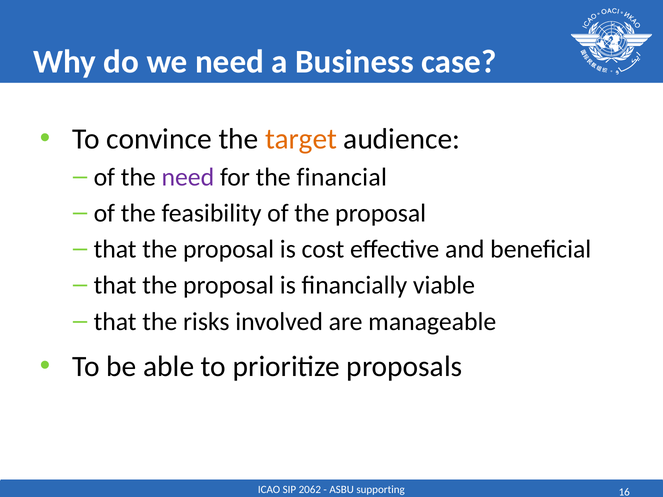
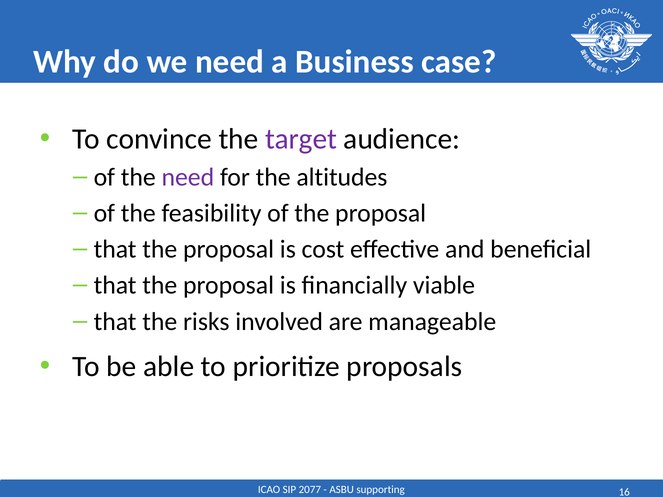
target colour: orange -> purple
financial: financial -> altitudes
2062: 2062 -> 2077
